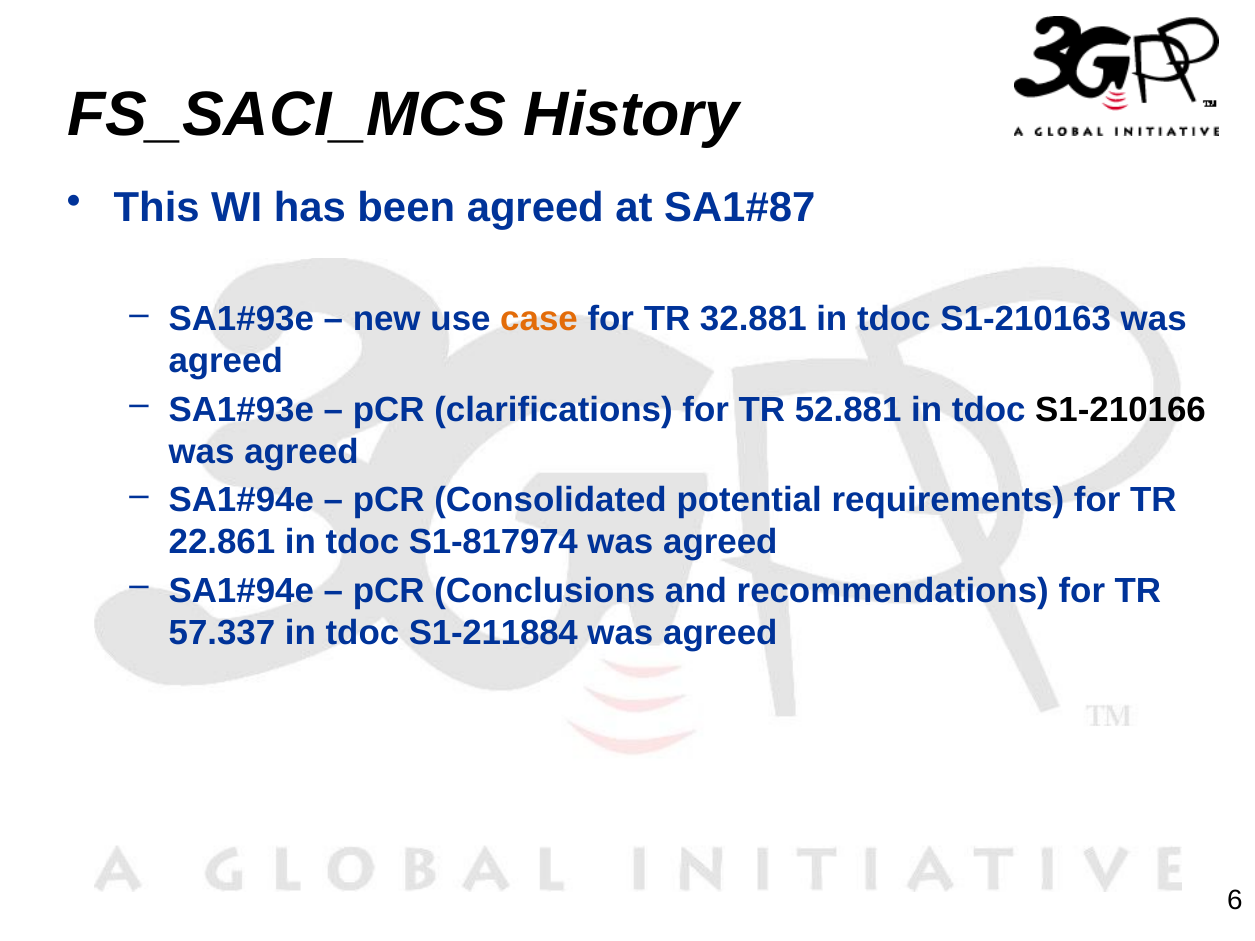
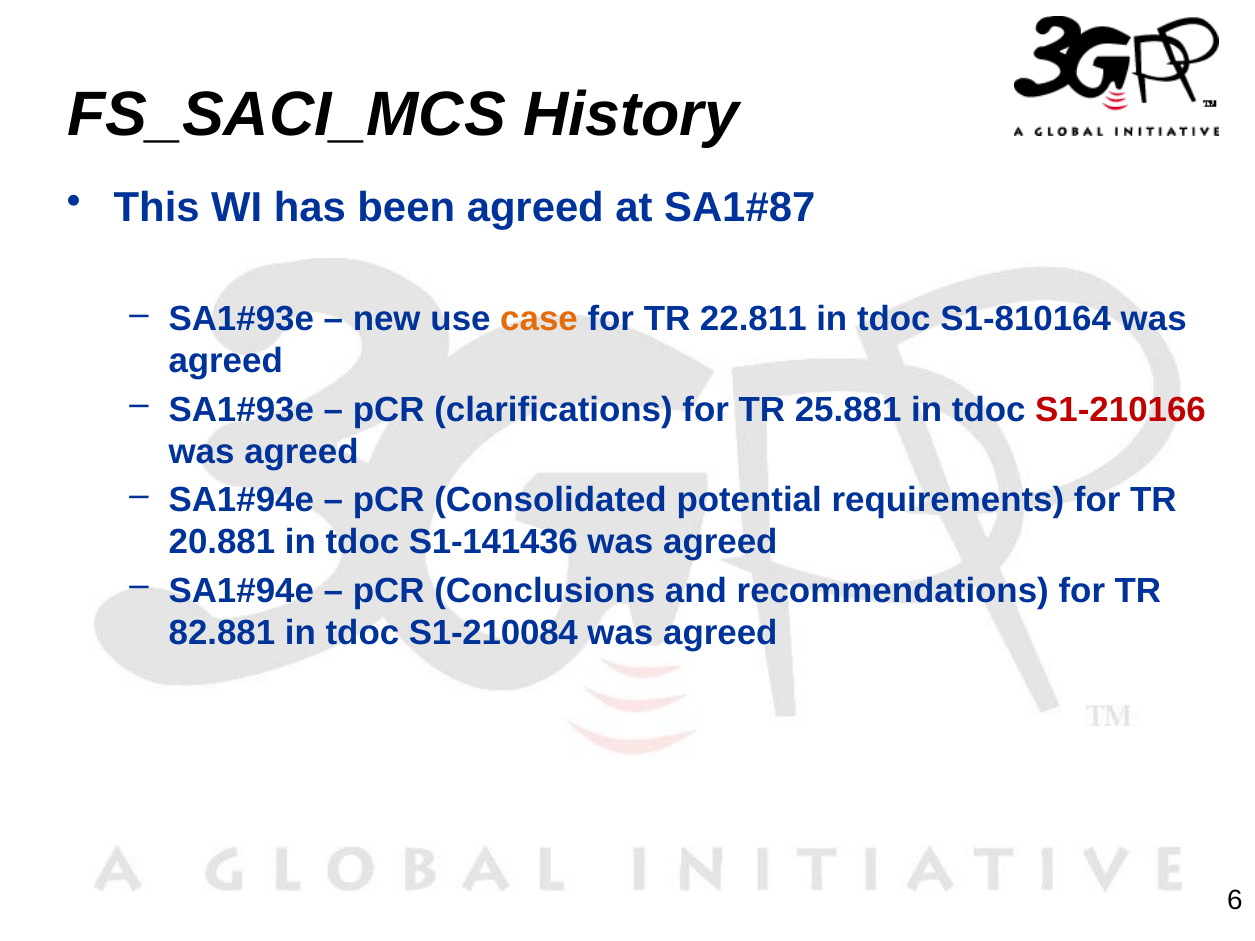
32.881: 32.881 -> 22.811
S1-210163: S1-210163 -> S1-810164
52.881: 52.881 -> 25.881
S1-210166 colour: black -> red
22.861: 22.861 -> 20.881
S1-817974: S1-817974 -> S1-141436
57.337: 57.337 -> 82.881
S1-211884: S1-211884 -> S1-210084
